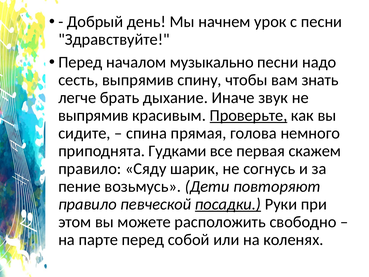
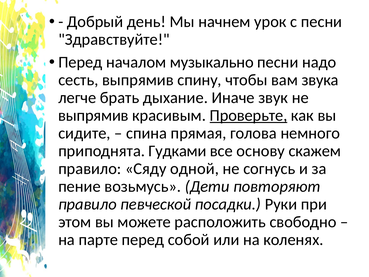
знать: знать -> звука
первая: первая -> основу
шарик: шарик -> одной
посадки underline: present -> none
